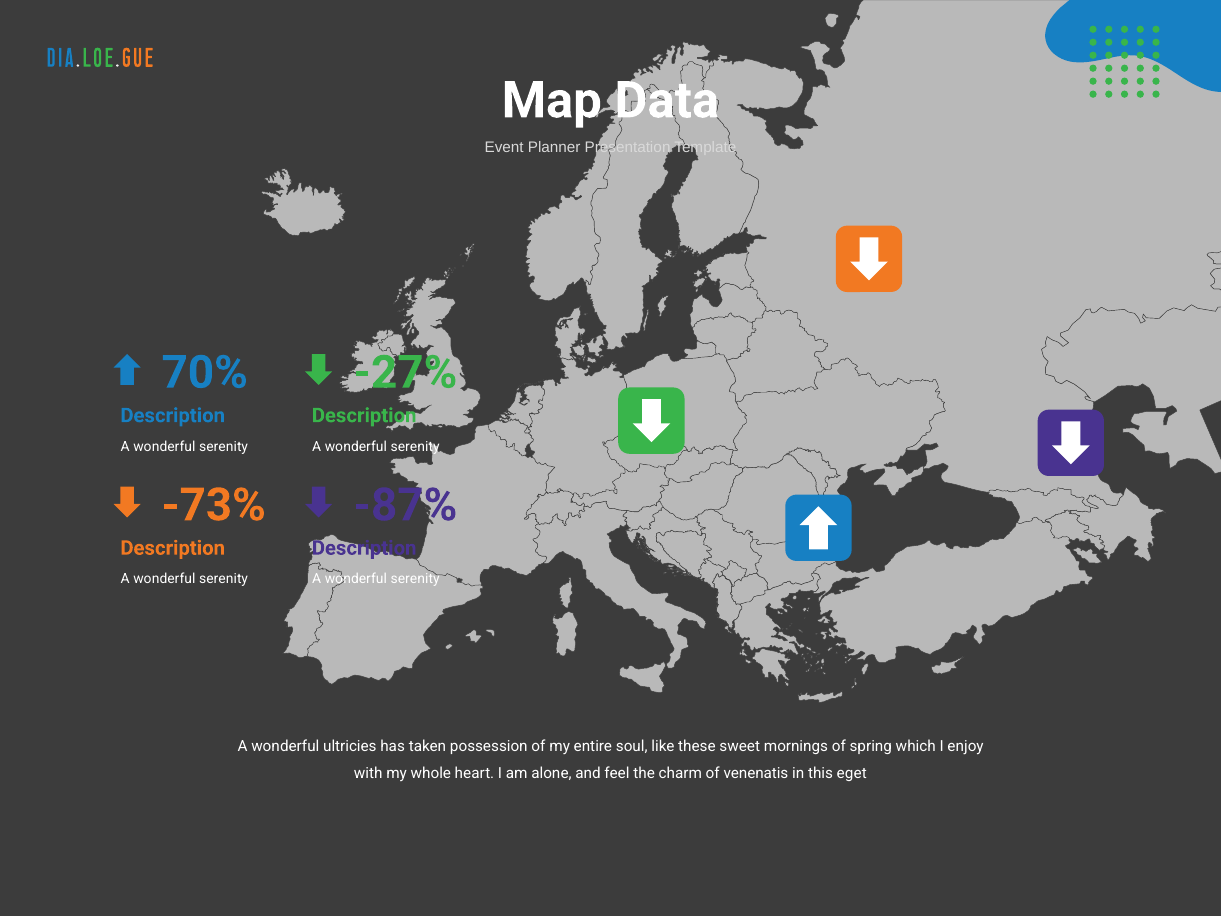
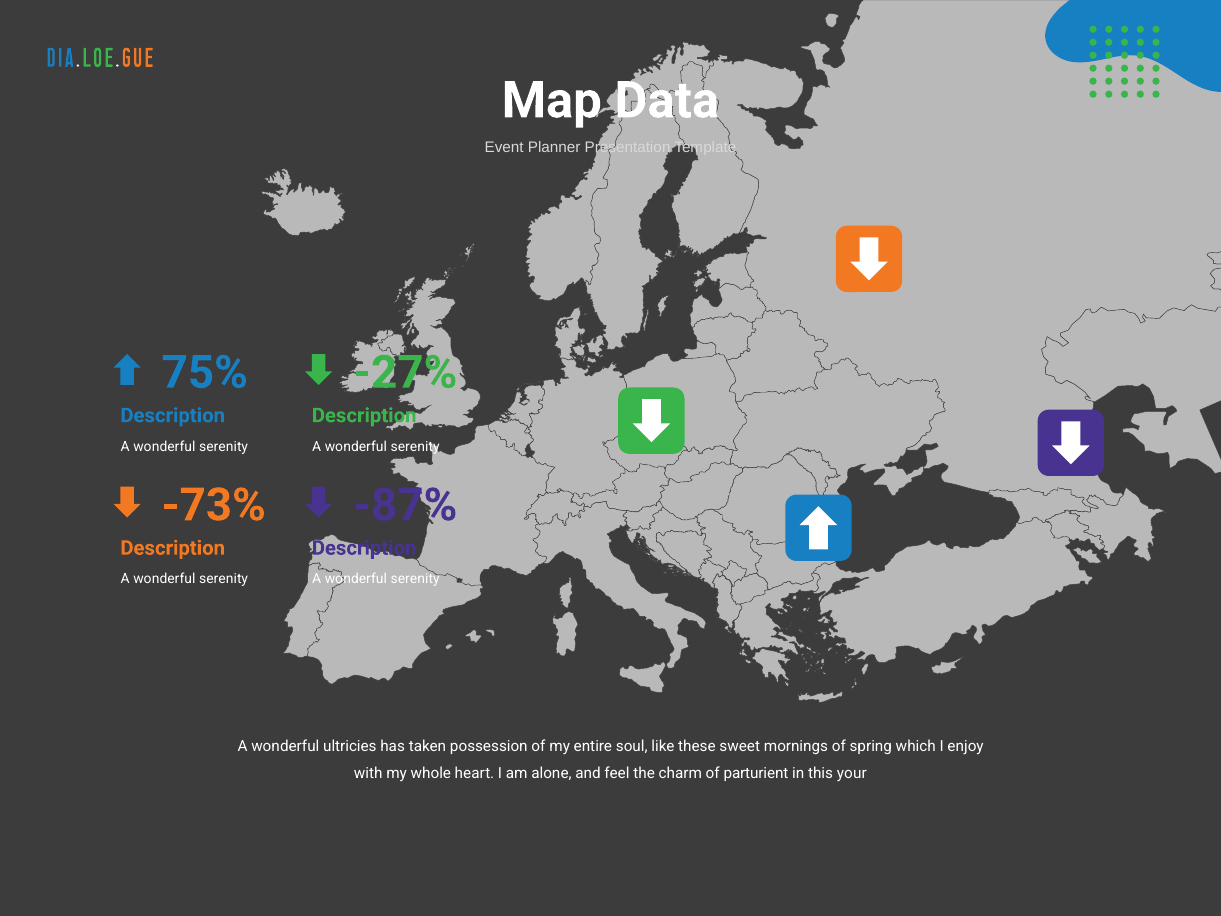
70%: 70% -> 75%
venenatis: venenatis -> parturient
eget: eget -> your
